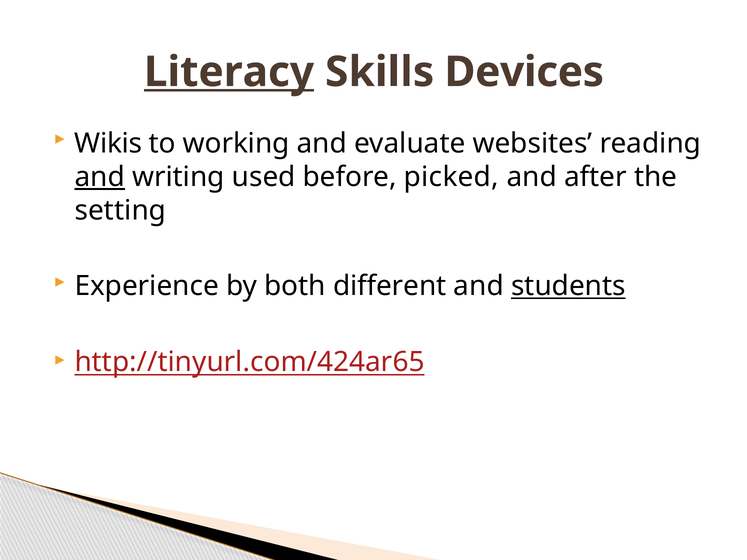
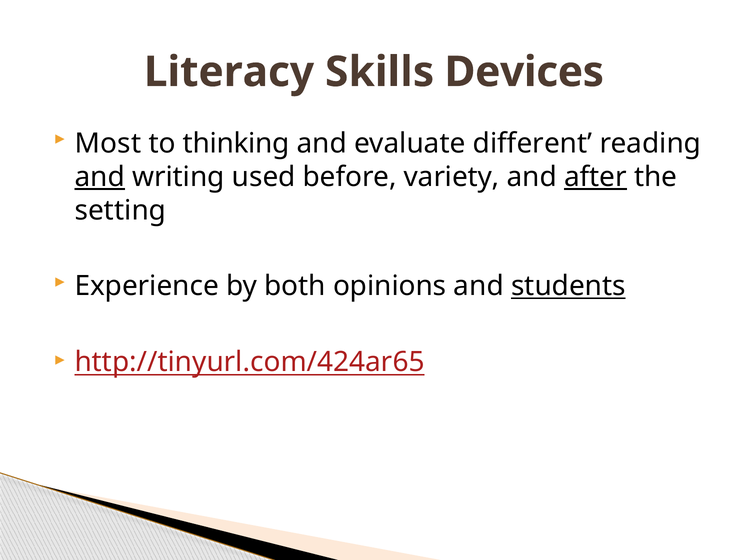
Literacy underline: present -> none
Wikis: Wikis -> Most
working: working -> thinking
websites: websites -> different
picked: picked -> variety
after underline: none -> present
different: different -> opinions
